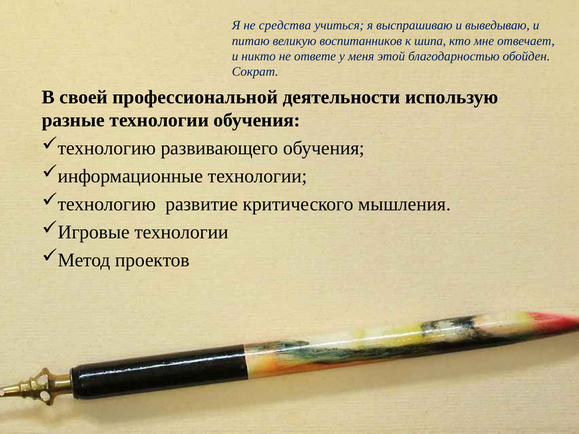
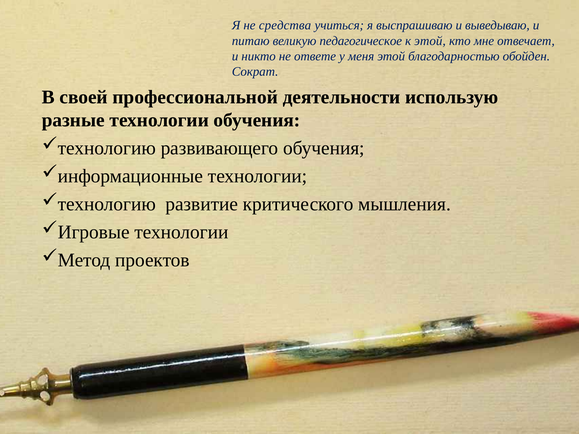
воспитанников: воспитанников -> педагогическое
к шипа: шипа -> этой
